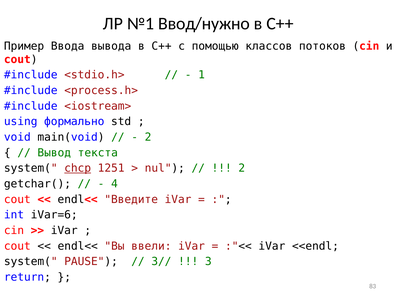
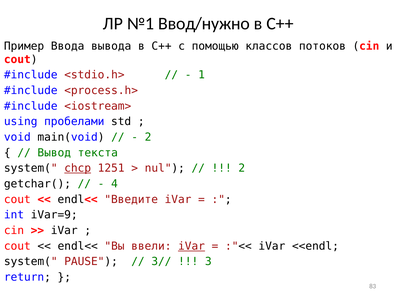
формально: формально -> пробелами
iVar=6: iVar=6 -> iVar=9
iVar at (192, 246) underline: none -> present
